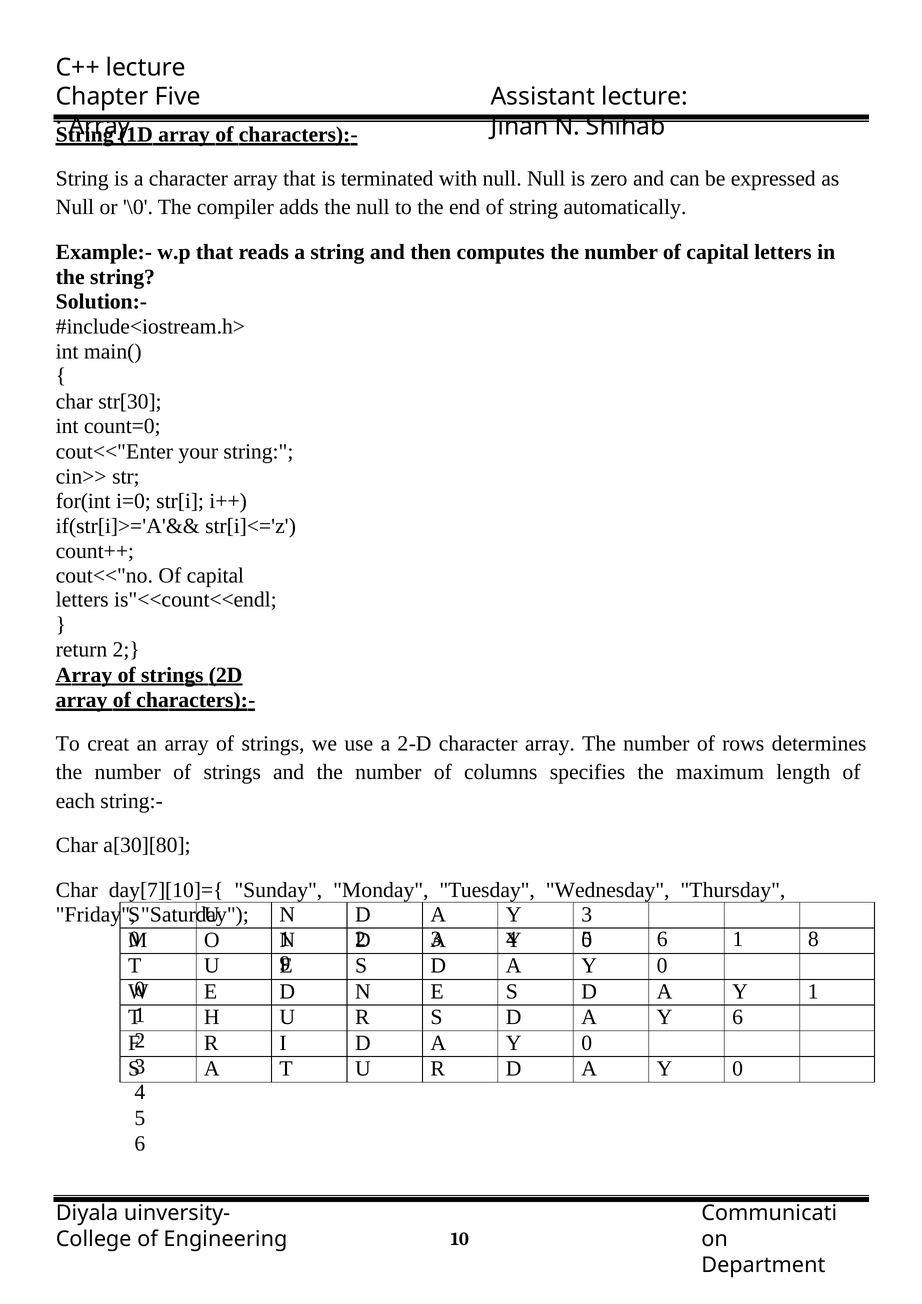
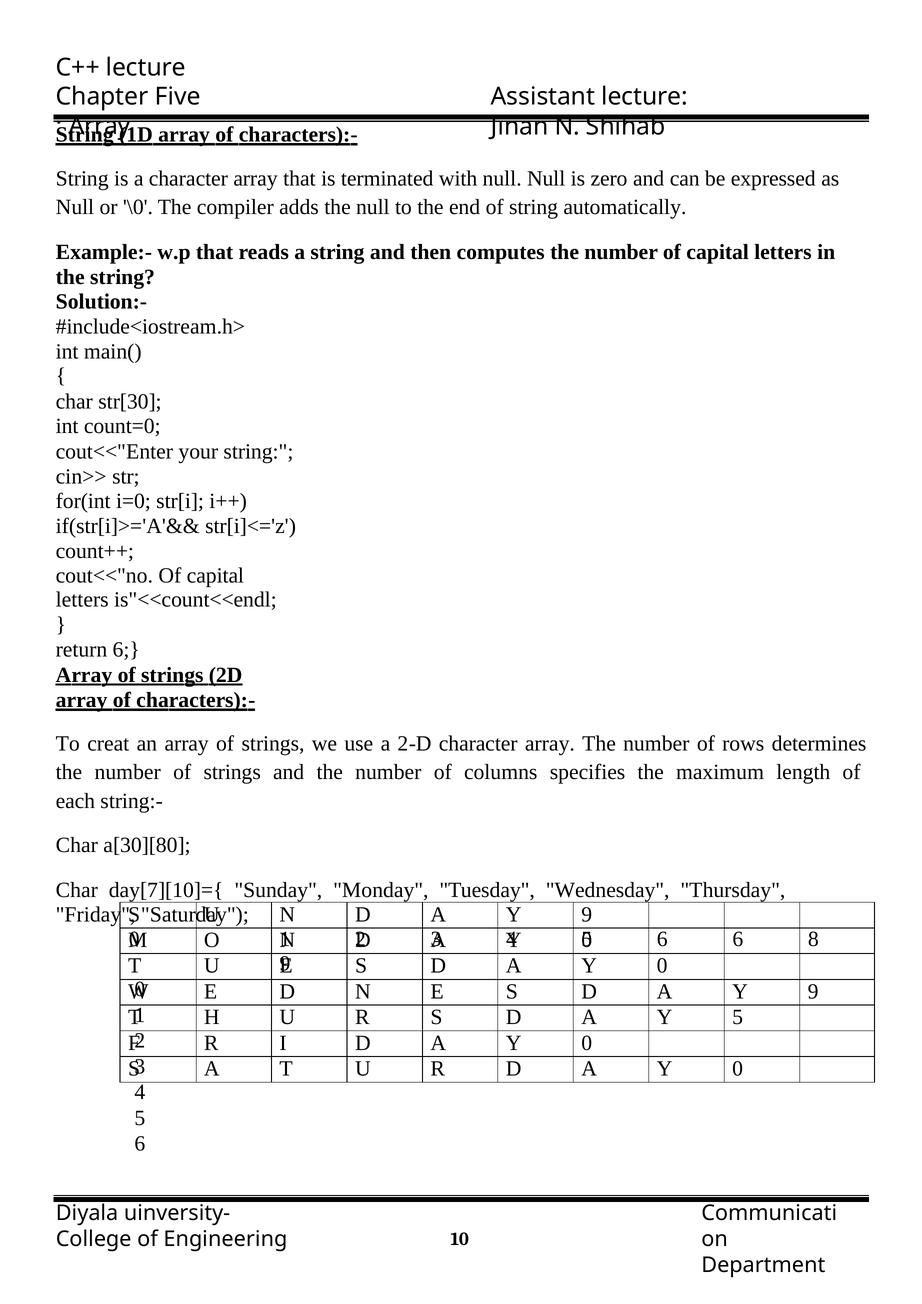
return 2: 2 -> 6
3 at (587, 915): 3 -> 9
6 1: 1 -> 6
1 at (813, 992): 1 -> 9
Y 6: 6 -> 5
